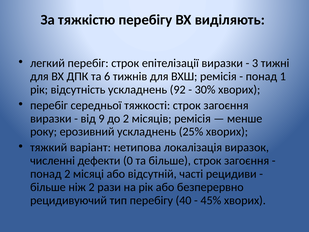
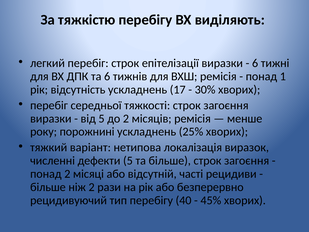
3 at (255, 63): 3 -> 6
92: 92 -> 17
вiд 9: 9 -> 5
ерозивний: ерозивний -> порожнинi
дефекти 0: 0 -> 5
